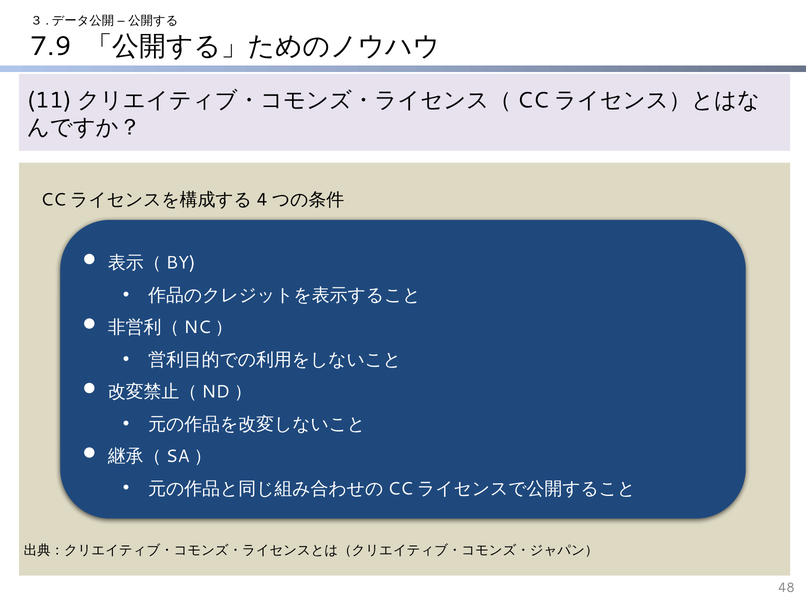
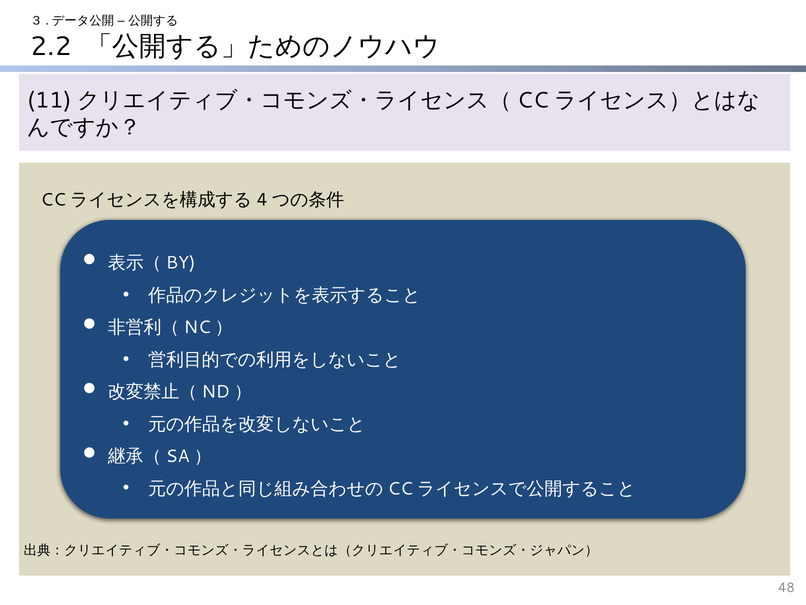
7.9: 7.9 -> 2.2
